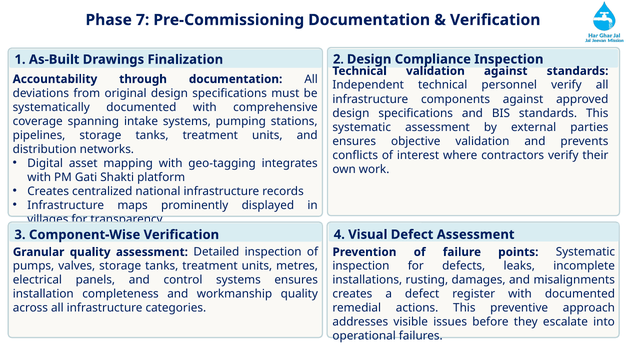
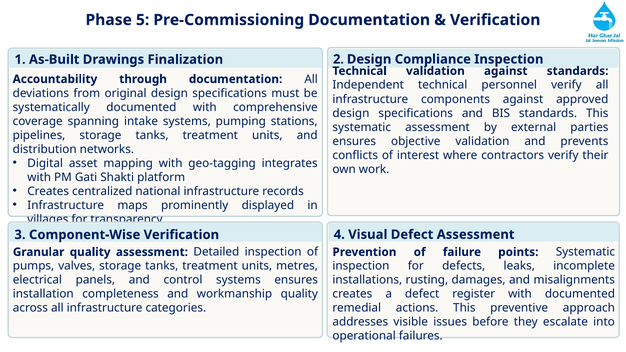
7: 7 -> 5
